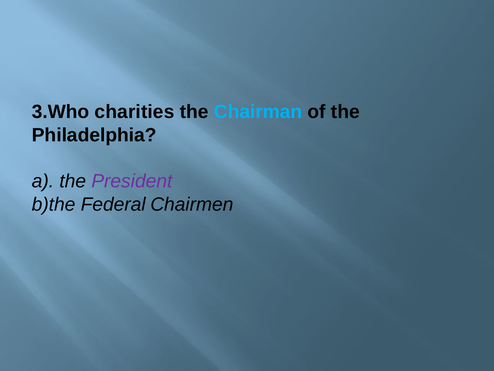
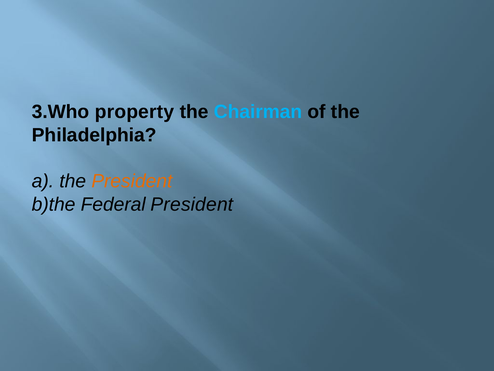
charities: charities -> property
President at (132, 181) colour: purple -> orange
Federal Chairmen: Chairmen -> President
